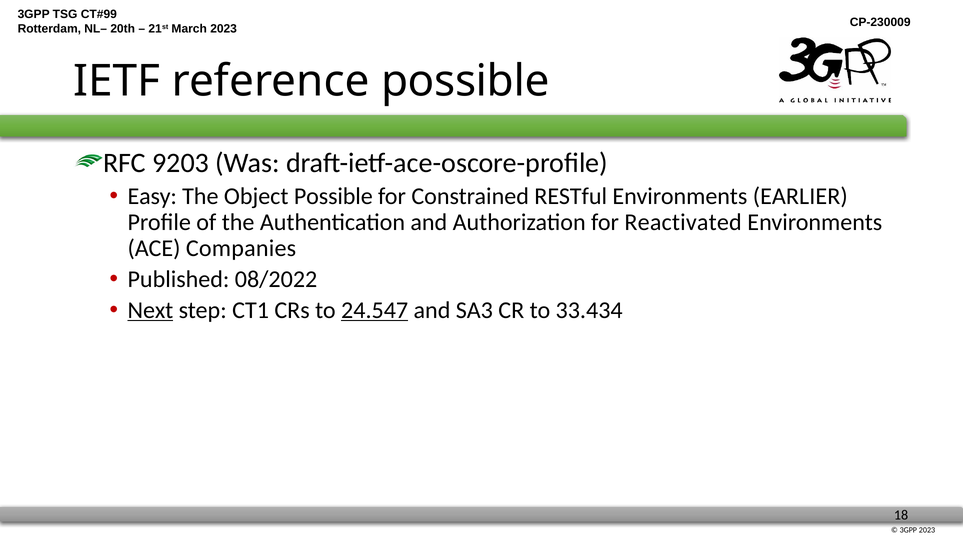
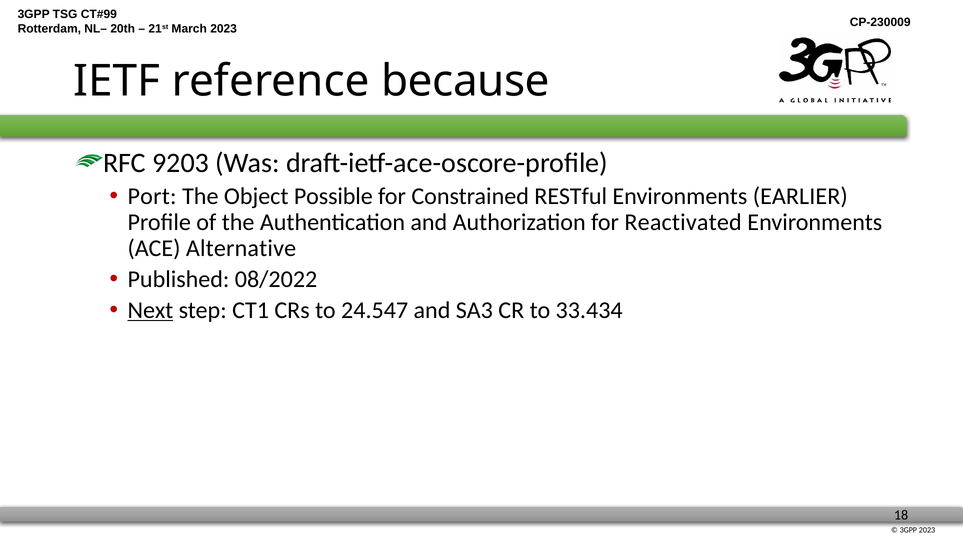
reference possible: possible -> because
Easy: Easy -> Port
Companies: Companies -> Alternative
24.547 underline: present -> none
